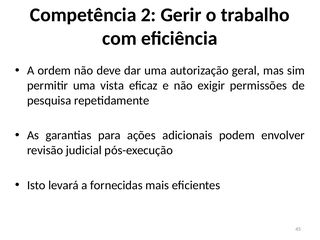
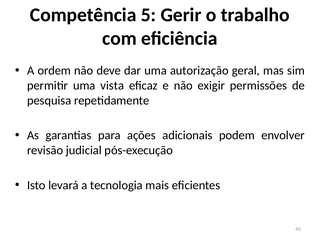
2: 2 -> 5
fornecidas: fornecidas -> tecnologia
